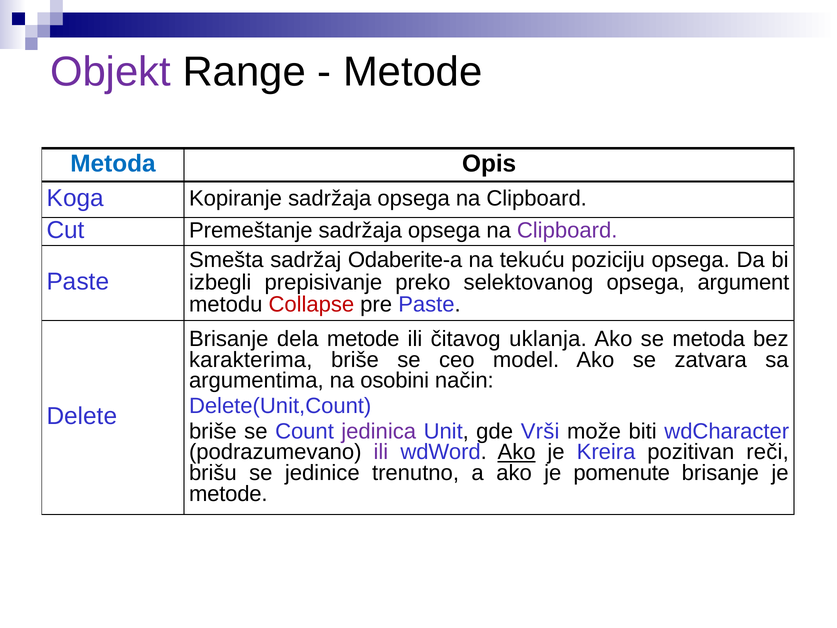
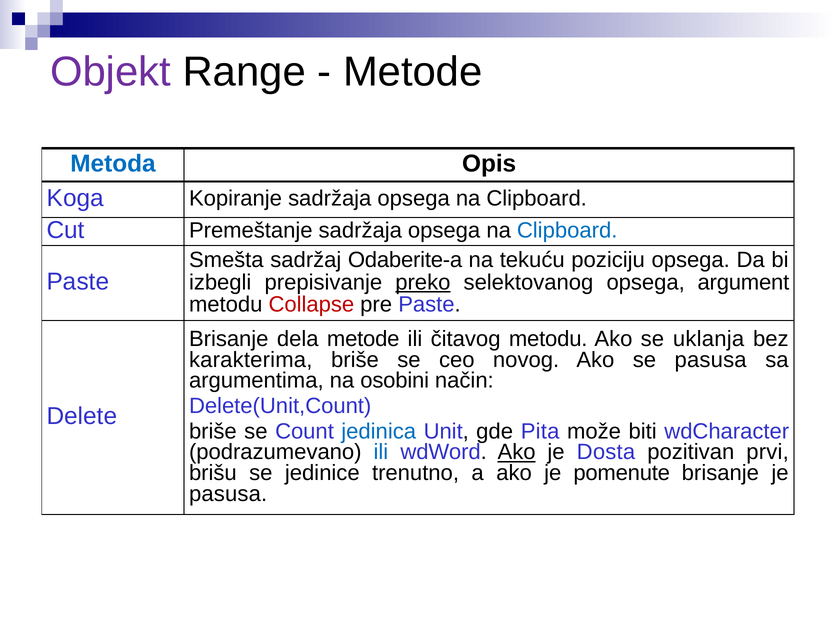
Clipboard at (567, 230) colour: purple -> blue
preko underline: none -> present
čitavog uklanja: uklanja -> metodu
se metoda: metoda -> uklanja
model: model -> novog
se zatvara: zatvara -> pasusa
jedinica colour: purple -> blue
Vrši: Vrši -> Pita
ili at (381, 452) colour: purple -> blue
Kreira: Kreira -> Dosta
reči: reči -> prvi
metode at (228, 494): metode -> pasusa
